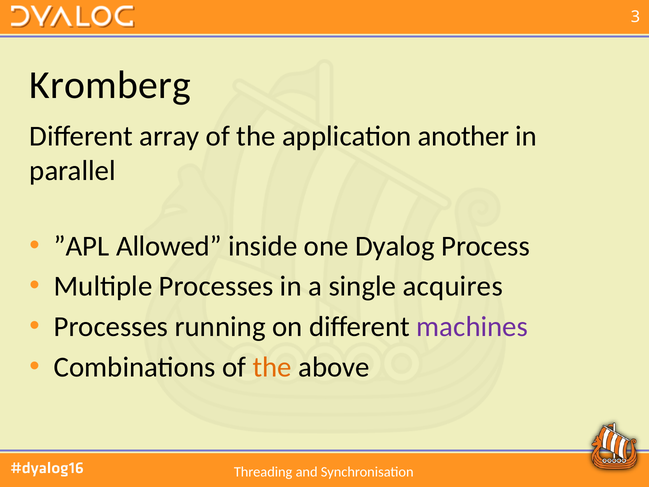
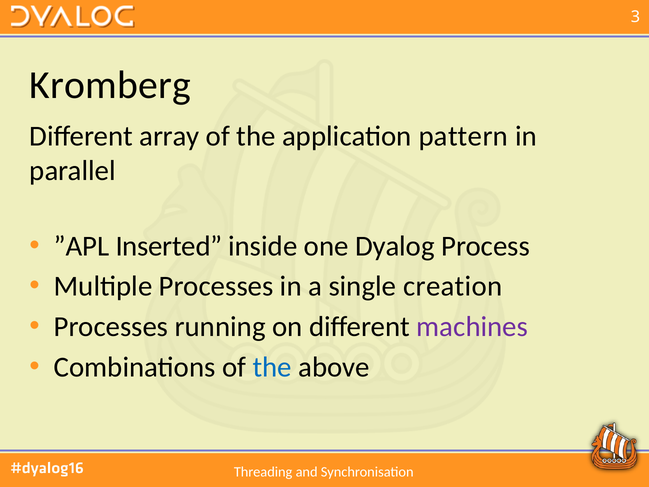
another: another -> pattern
Allowed: Allowed -> Inserted
acquires: acquires -> creation
the at (272, 367) colour: orange -> blue
